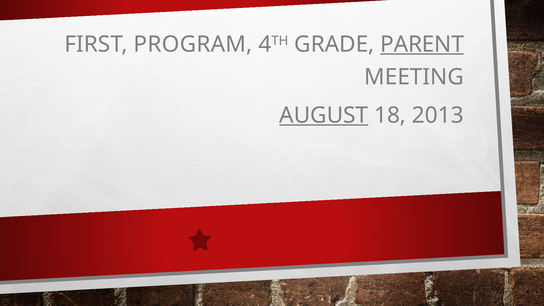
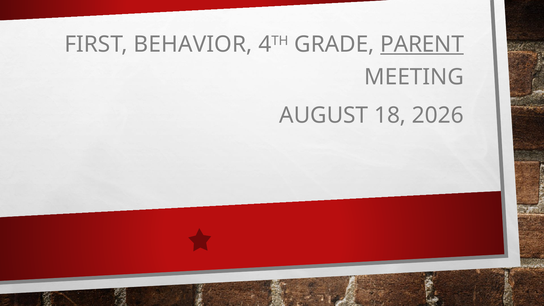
PROGRAM: PROGRAM -> BEHAVIOR
AUGUST underline: present -> none
2013: 2013 -> 2026
